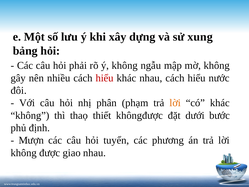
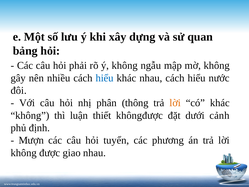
xung: xung -> quan
hiểu at (105, 78) colour: red -> blue
phạm: phạm -> thông
thaọ: thaọ -> luận
bước: bước -> cảnh
